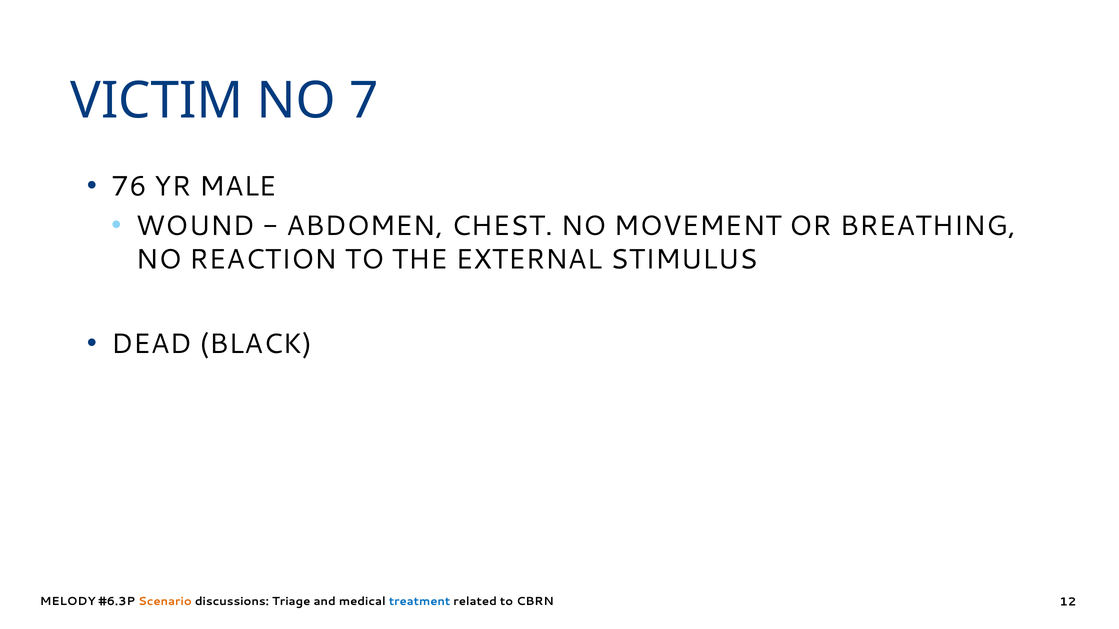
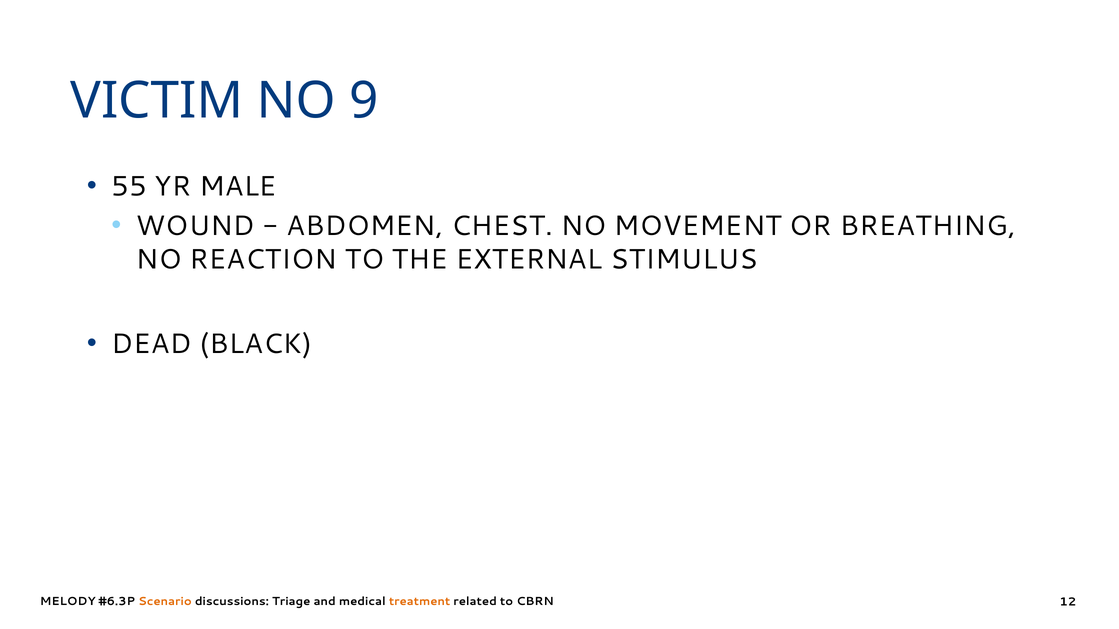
7: 7 -> 9
76: 76 -> 55
treatment colour: blue -> orange
